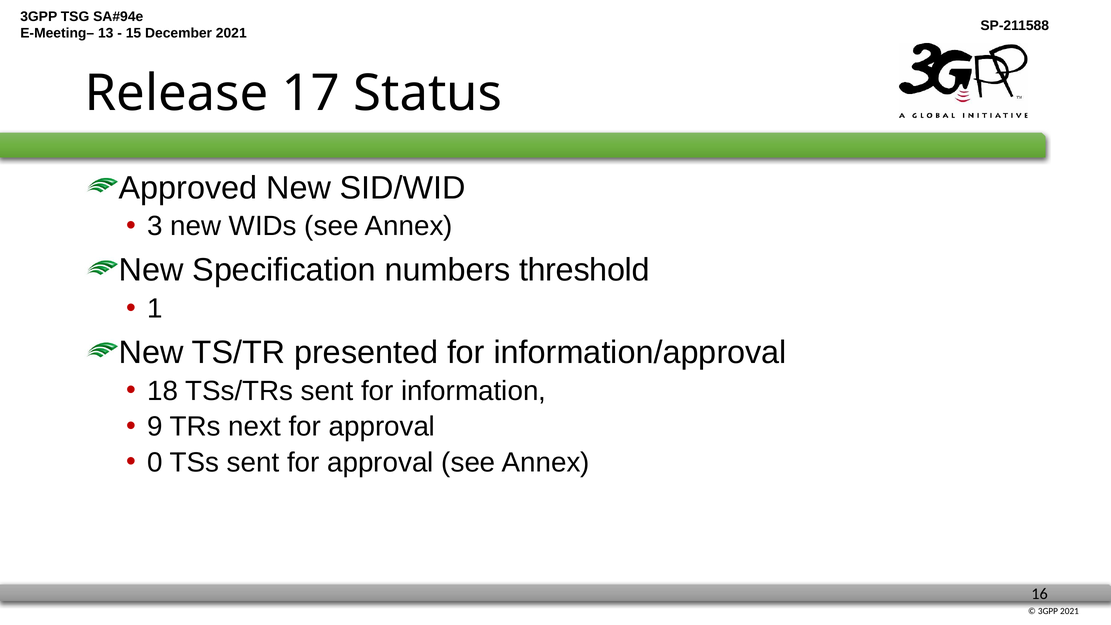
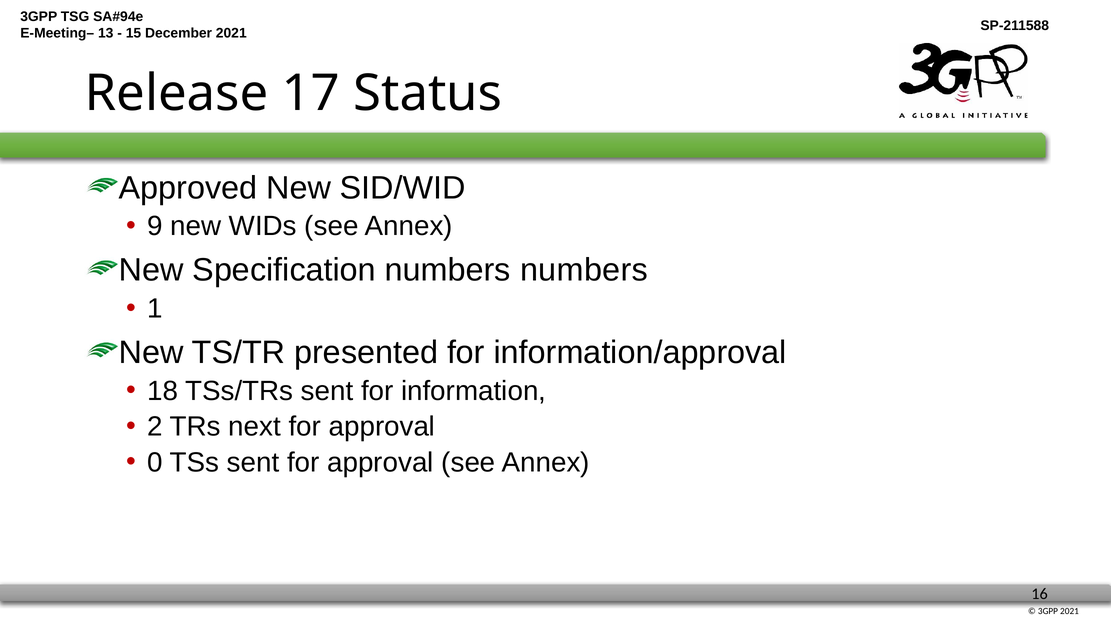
3: 3 -> 9
numbers threshold: threshold -> numbers
9: 9 -> 2
